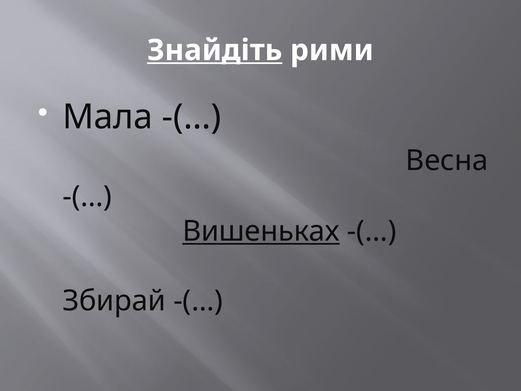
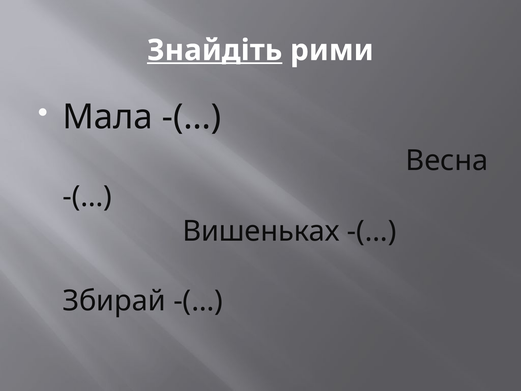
Вишеньках underline: present -> none
